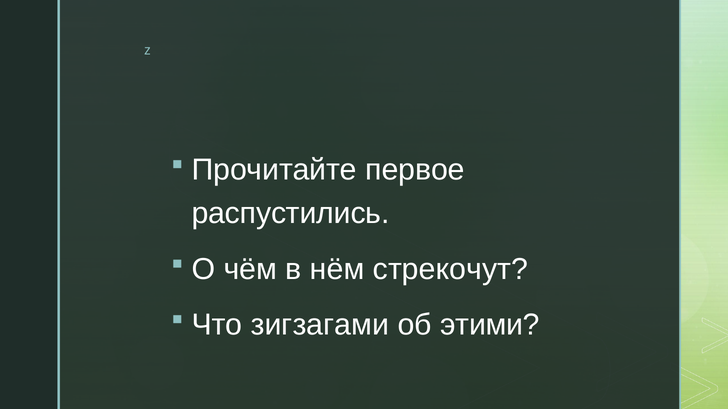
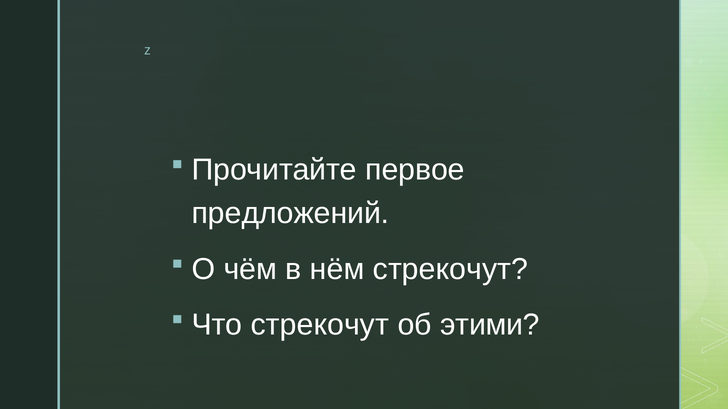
распустились: распустились -> предложений
Что зигзагами: зигзагами -> стрекочут
